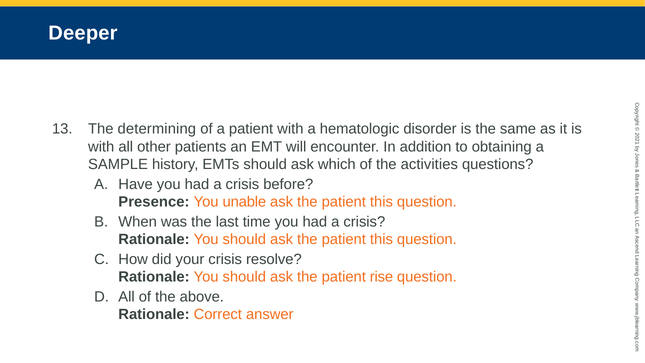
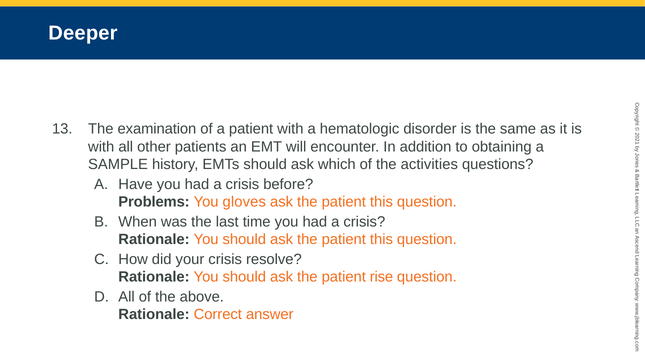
determining: determining -> examination
Presence: Presence -> Problems
unable: unable -> gloves
